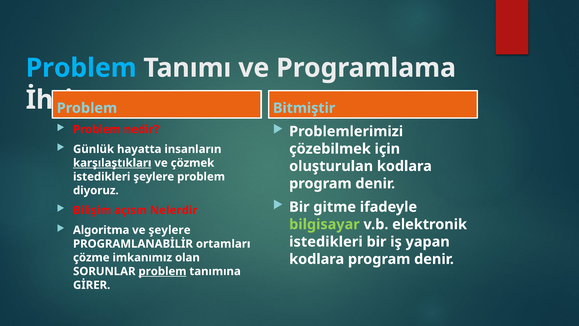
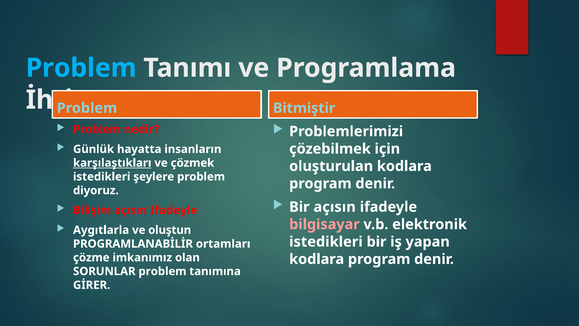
Bir gitme: gitme -> açısın
Bilişim açısın Nelerdir: Nelerdir -> Ifadeyle
bilgisayar colour: light green -> pink
Algoritma: Algoritma -> Aygıtlarla
ve şeylere: şeylere -> oluştun
problem at (162, 271) underline: present -> none
